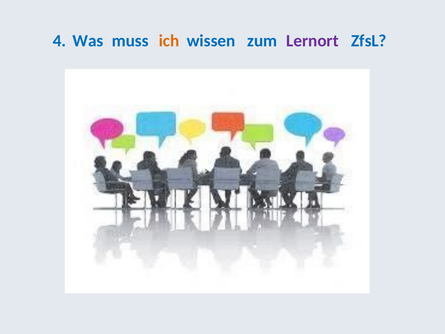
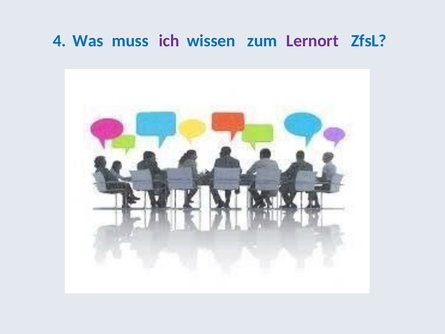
ich colour: orange -> purple
